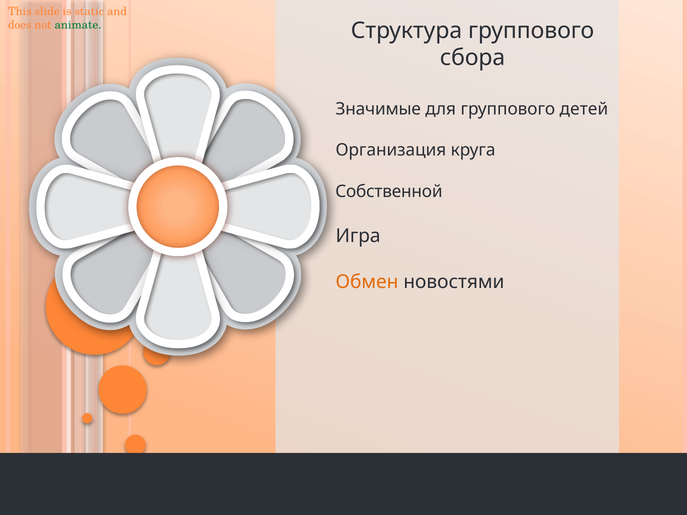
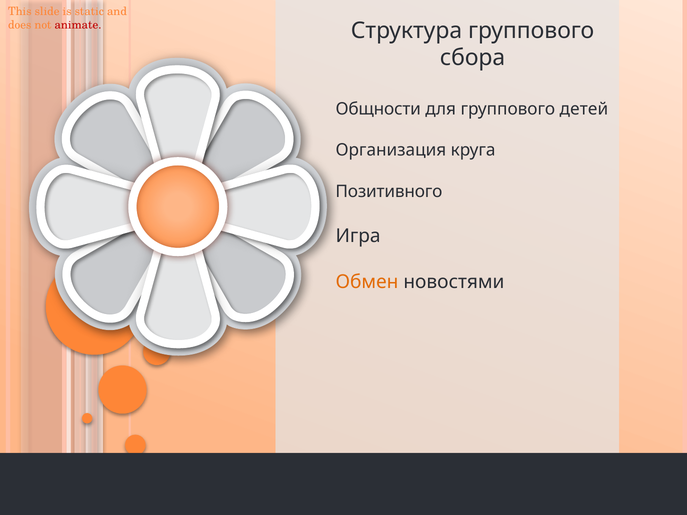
animate colour: green -> red
Значимые: Значимые -> Общности
Собственной: Собственной -> Позитивного
